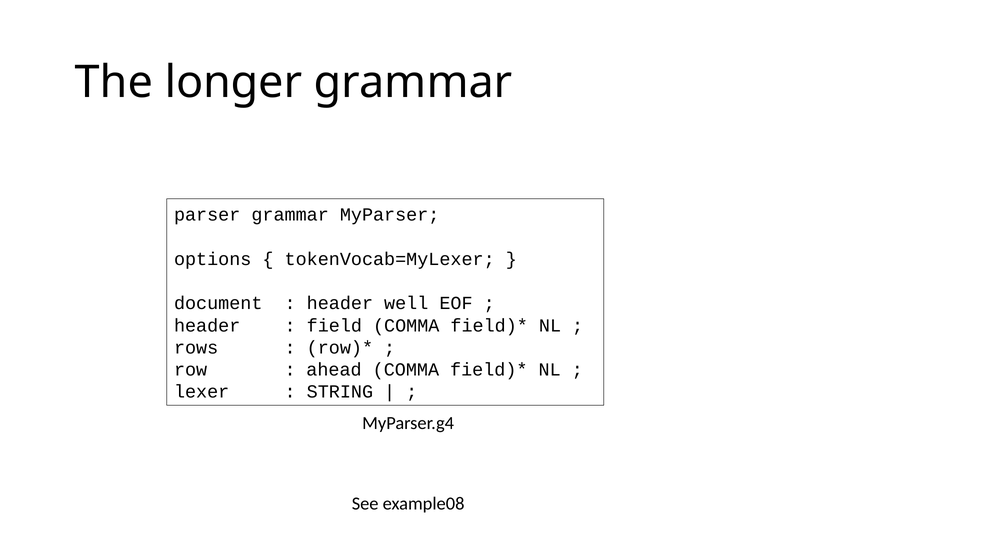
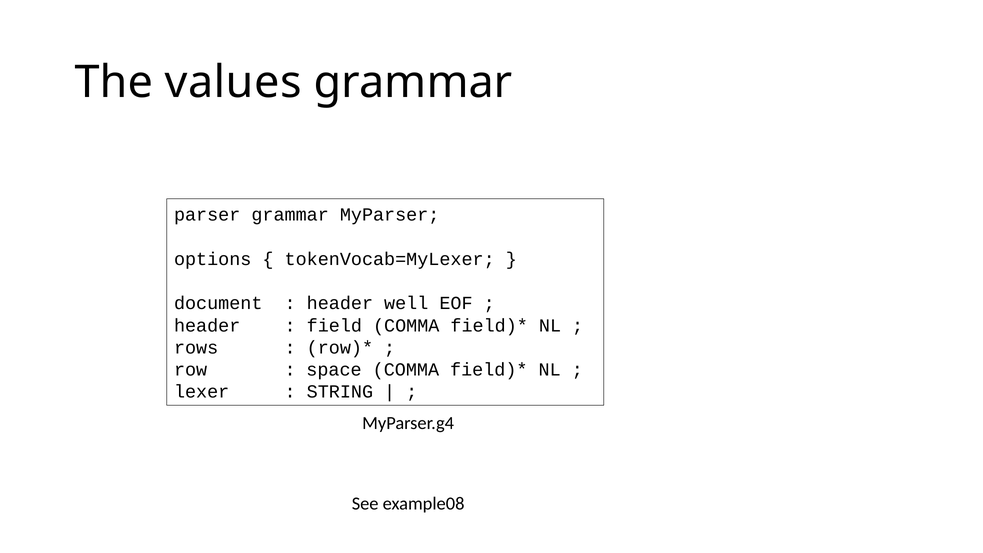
longer: longer -> values
ahead: ahead -> space
